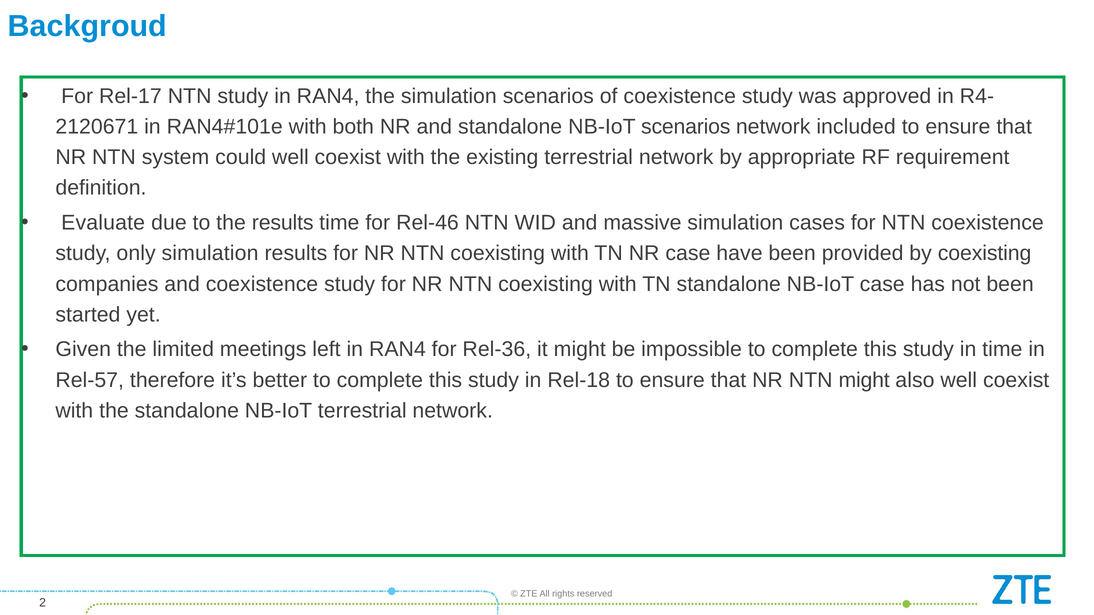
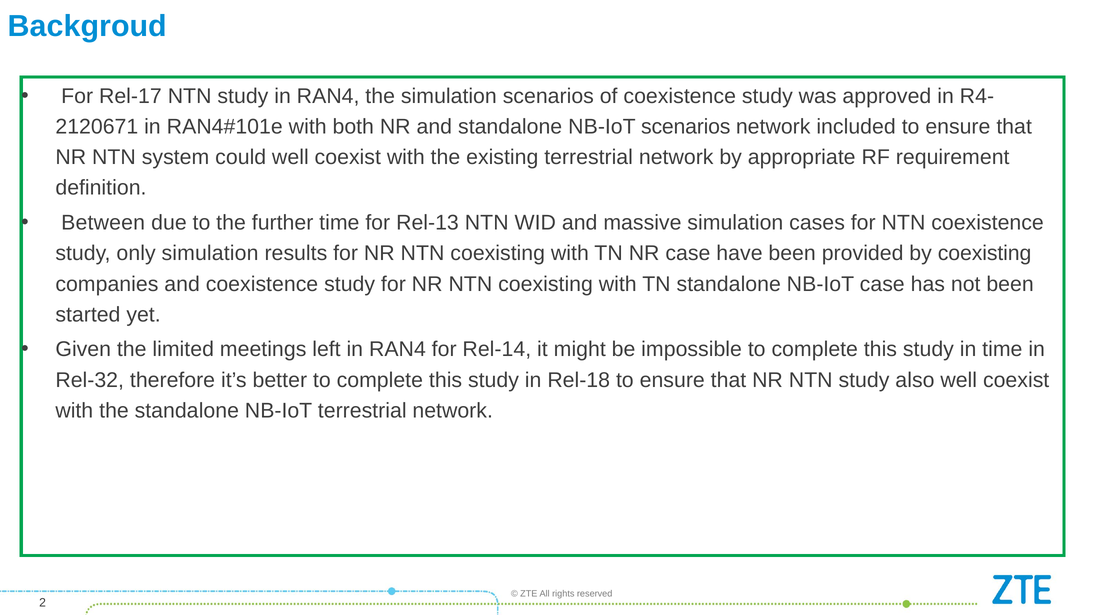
Evaluate: Evaluate -> Between
the results: results -> further
Rel-46: Rel-46 -> Rel-13
Rel-36: Rel-36 -> Rel-14
Rel-57: Rel-57 -> Rel-32
NR NTN might: might -> study
